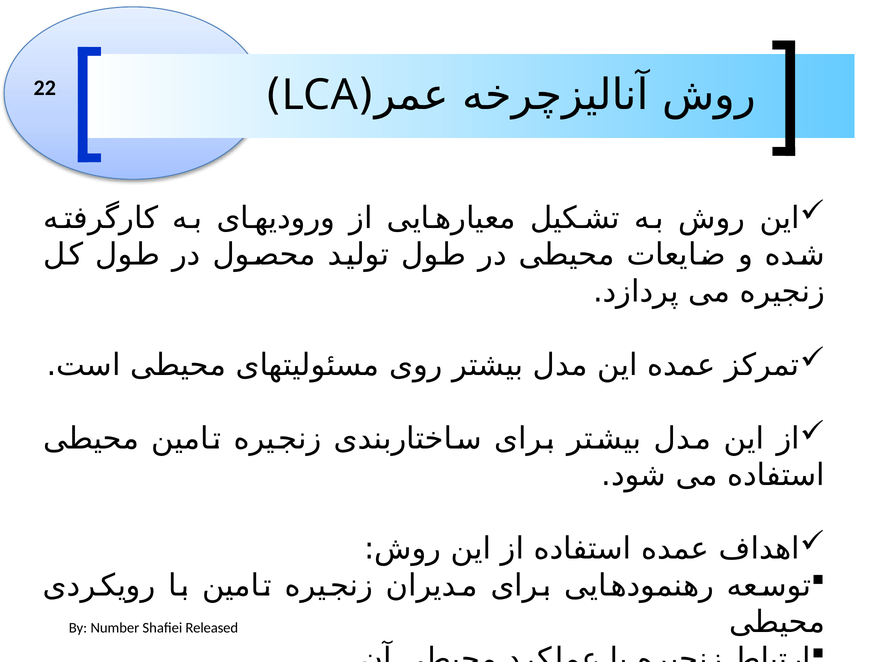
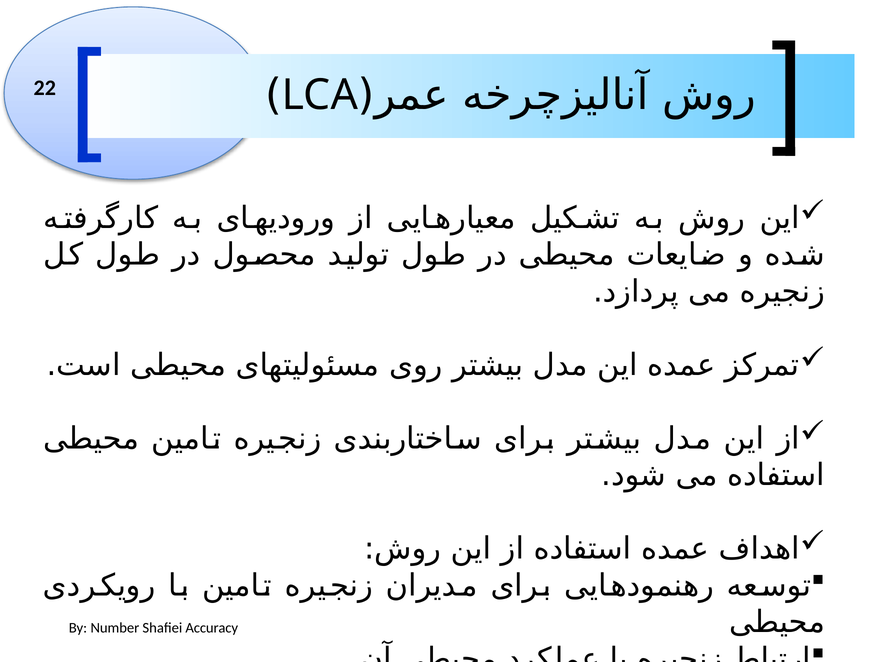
Released: Released -> Accuracy
